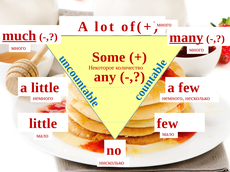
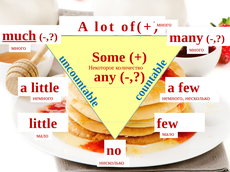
many underline: present -> none
